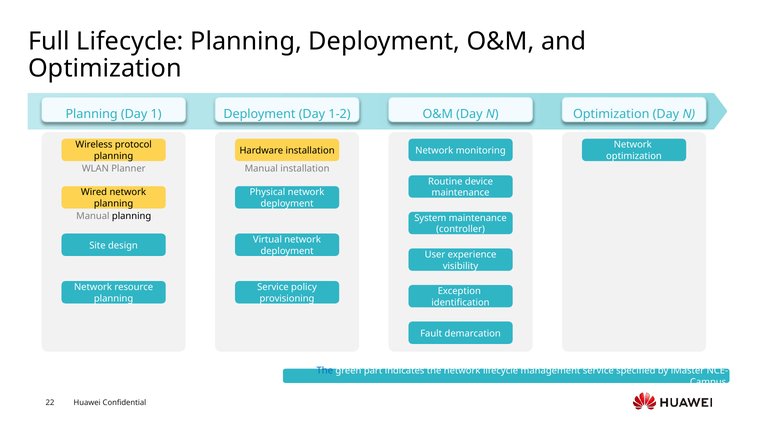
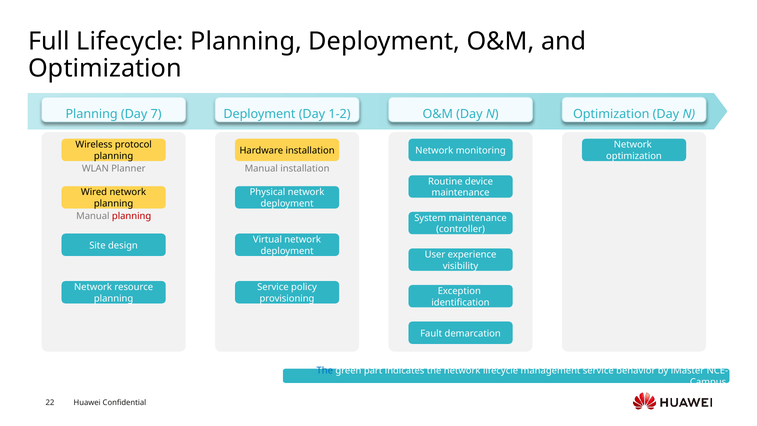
1: 1 -> 7
planning at (132, 216) colour: black -> red
specified: specified -> behavior
